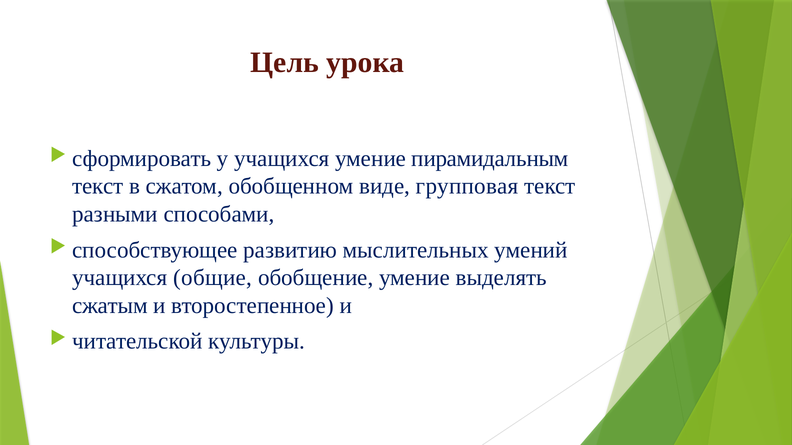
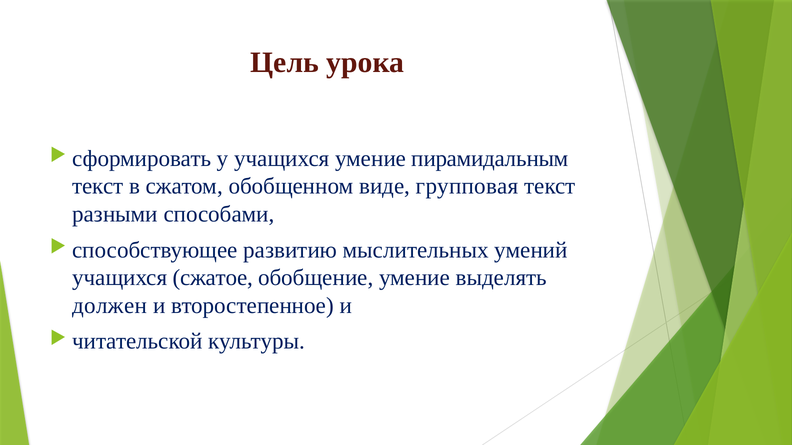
общие: общие -> сжатое
сжатым: сжатым -> должен
